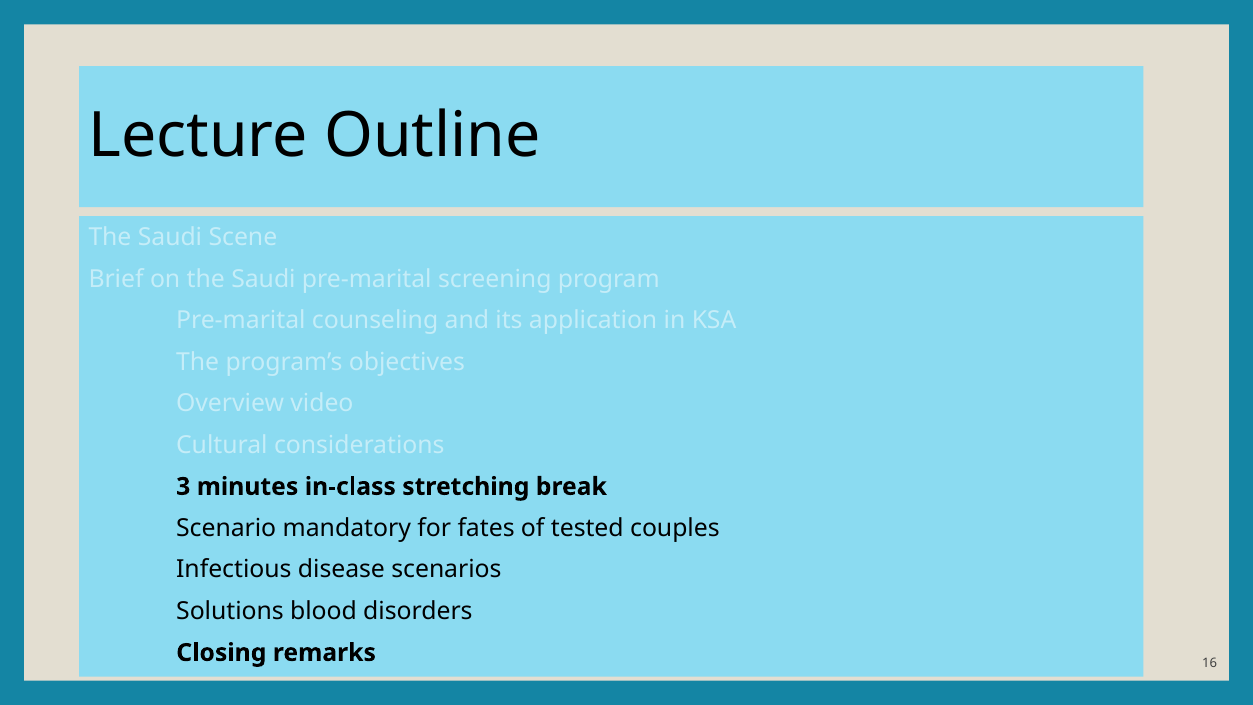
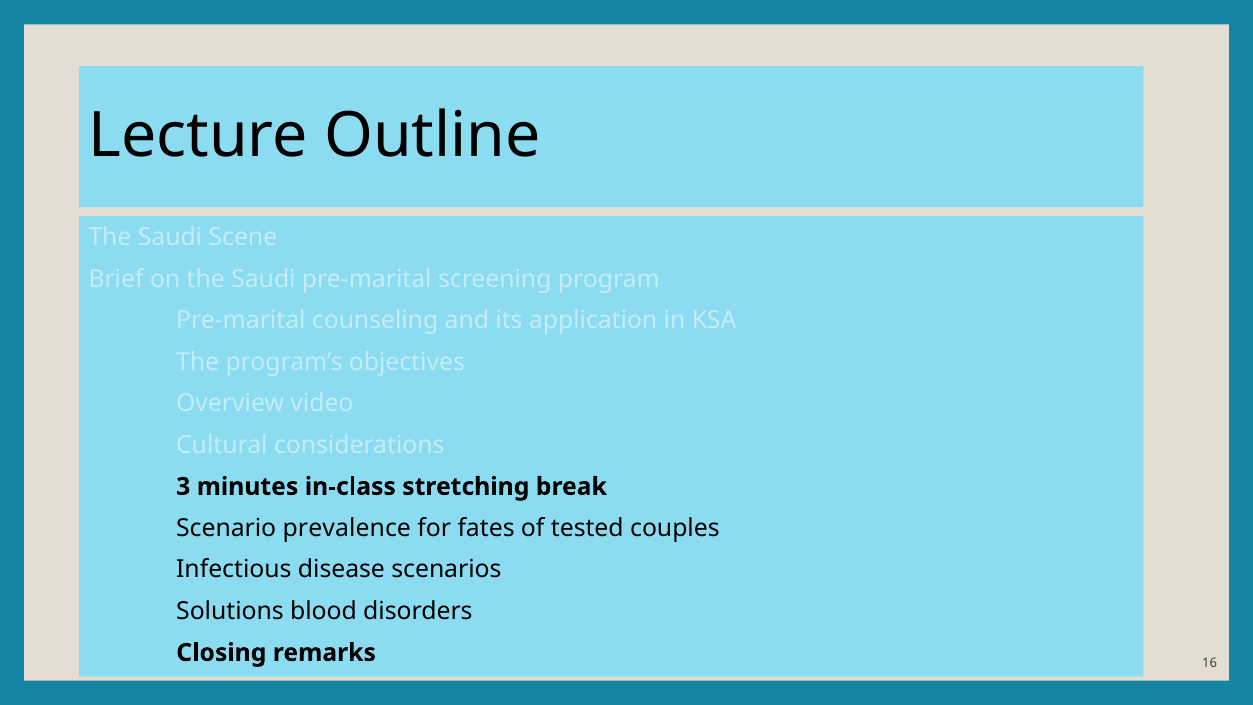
mandatory: mandatory -> prevalence
